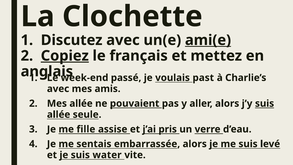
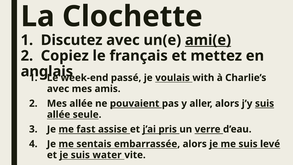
Copiez underline: present -> none
past: past -> with
fille: fille -> fast
